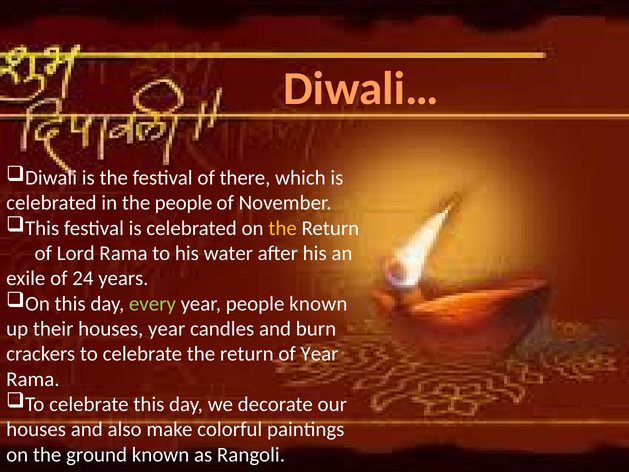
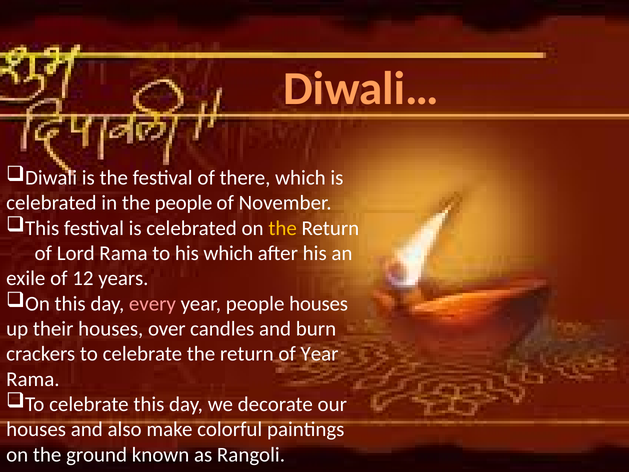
his water: water -> which
24: 24 -> 12
every colour: light green -> pink
people known: known -> houses
houses year: year -> over
